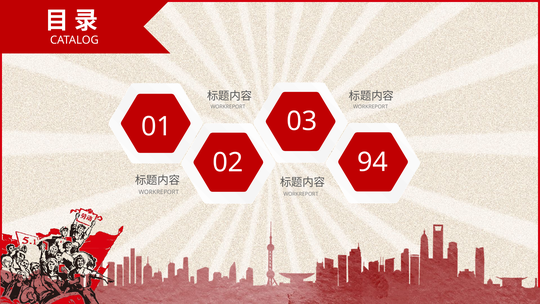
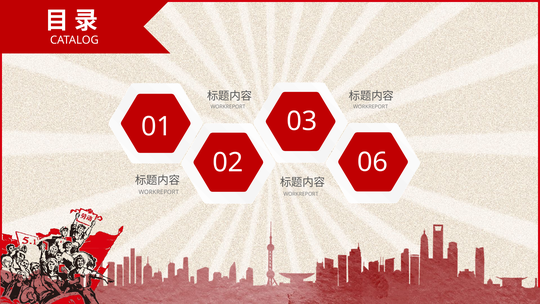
94: 94 -> 06
